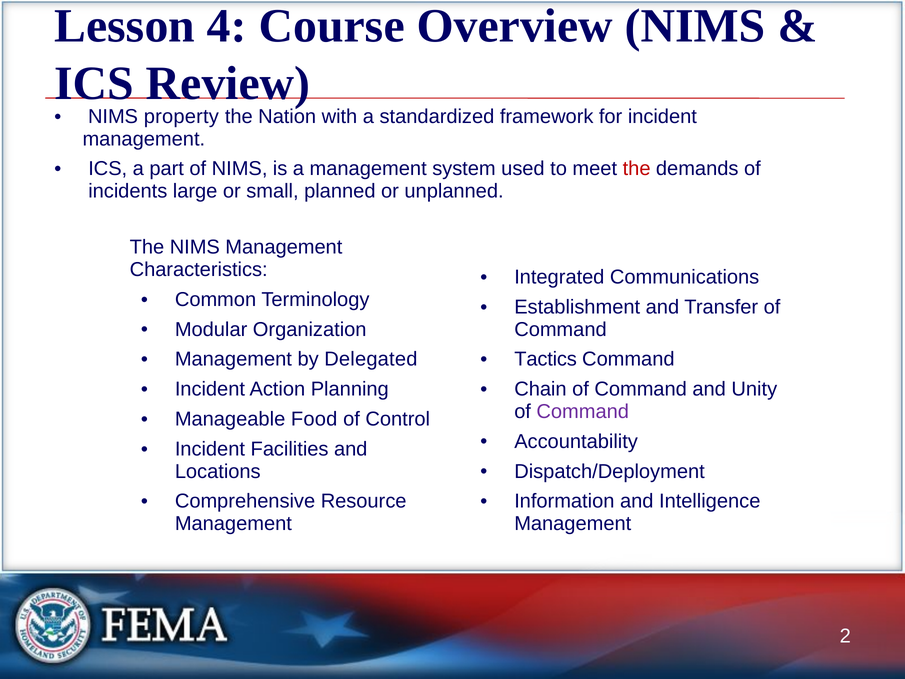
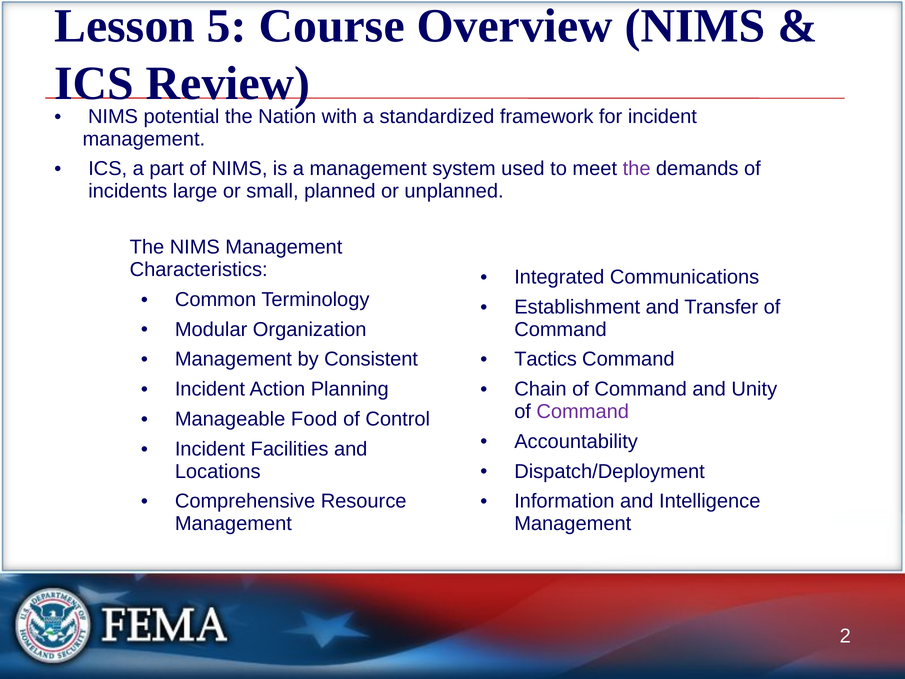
4: 4 -> 5
property: property -> potential
the at (637, 169) colour: red -> purple
Delegated: Delegated -> Consistent
